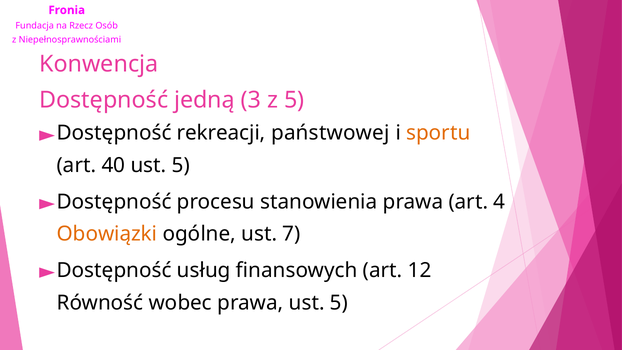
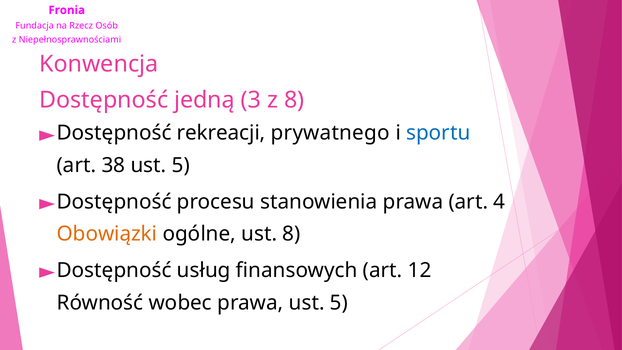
z 5: 5 -> 8
państwowej: państwowej -> prywatnego
sportu colour: orange -> blue
40: 40 -> 38
ust 7: 7 -> 8
